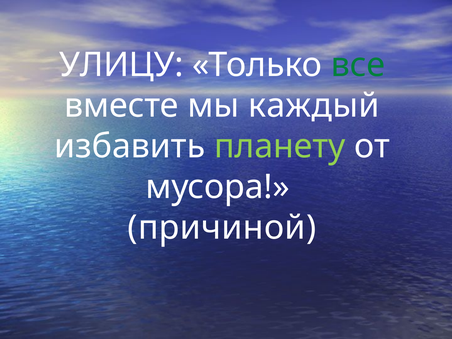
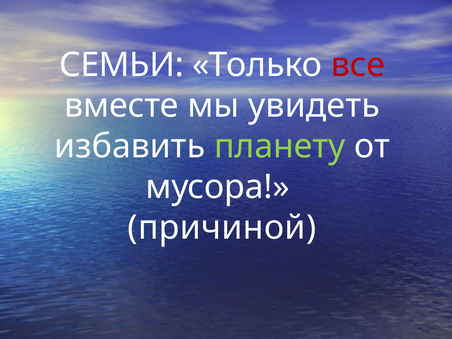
УЛИЦУ: УЛИЦУ -> СЕМЬИ
все colour: green -> red
каждый: каждый -> увидеть
